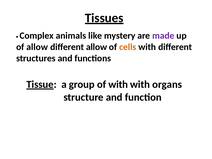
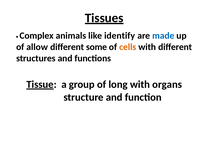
mystery: mystery -> identify
made colour: purple -> blue
different allow: allow -> some
of with: with -> long
